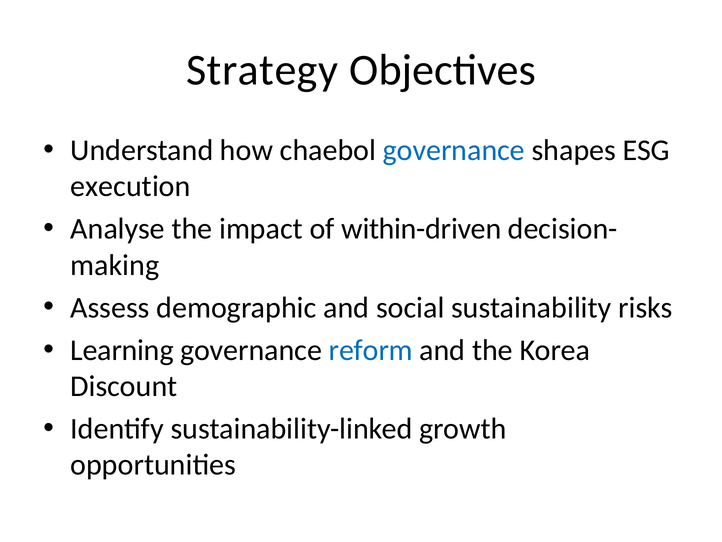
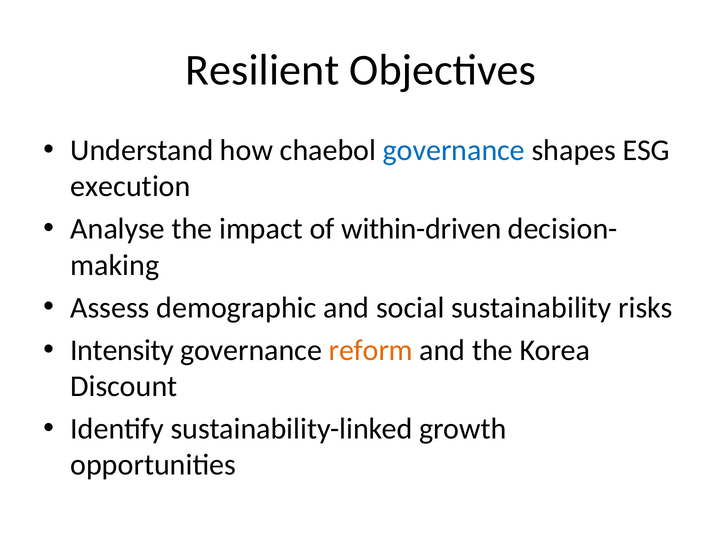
Strategy: Strategy -> Resilient
Learning: Learning -> Intensity
reform colour: blue -> orange
